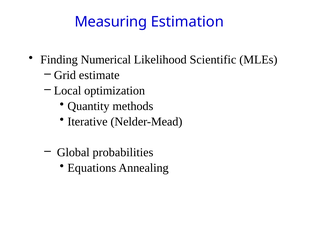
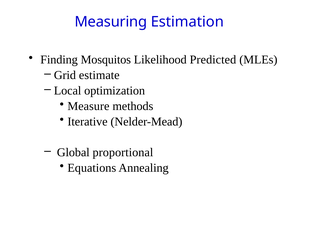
Numerical: Numerical -> Mosquitos
Scientific: Scientific -> Predicted
Quantity: Quantity -> Measure
probabilities: probabilities -> proportional
